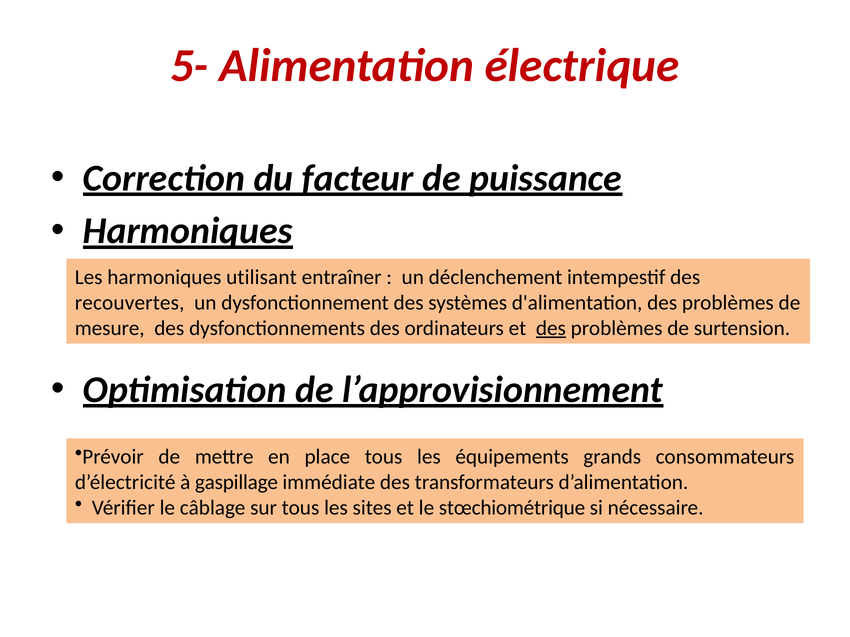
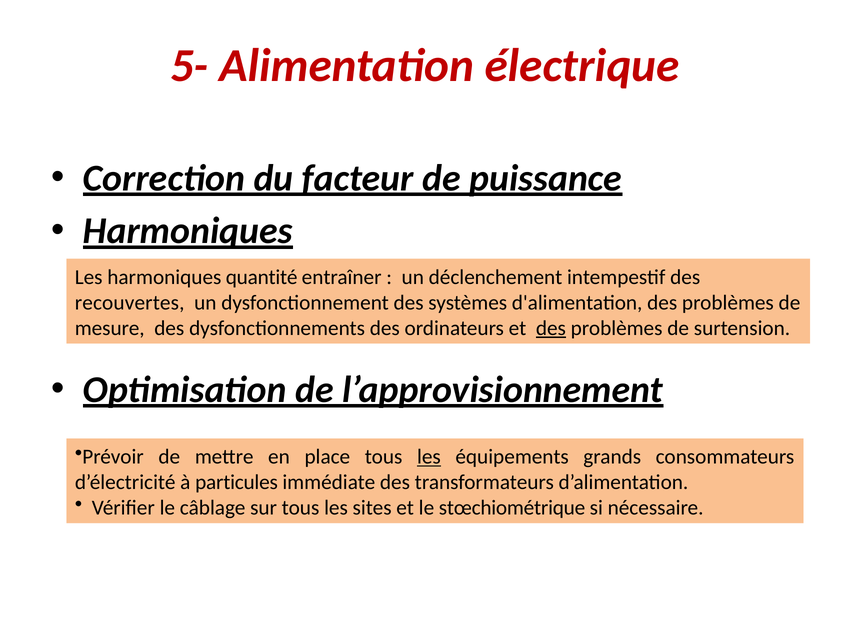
utilisant: utilisant -> quantité
les at (429, 457) underline: none -> present
gaspillage: gaspillage -> particules
